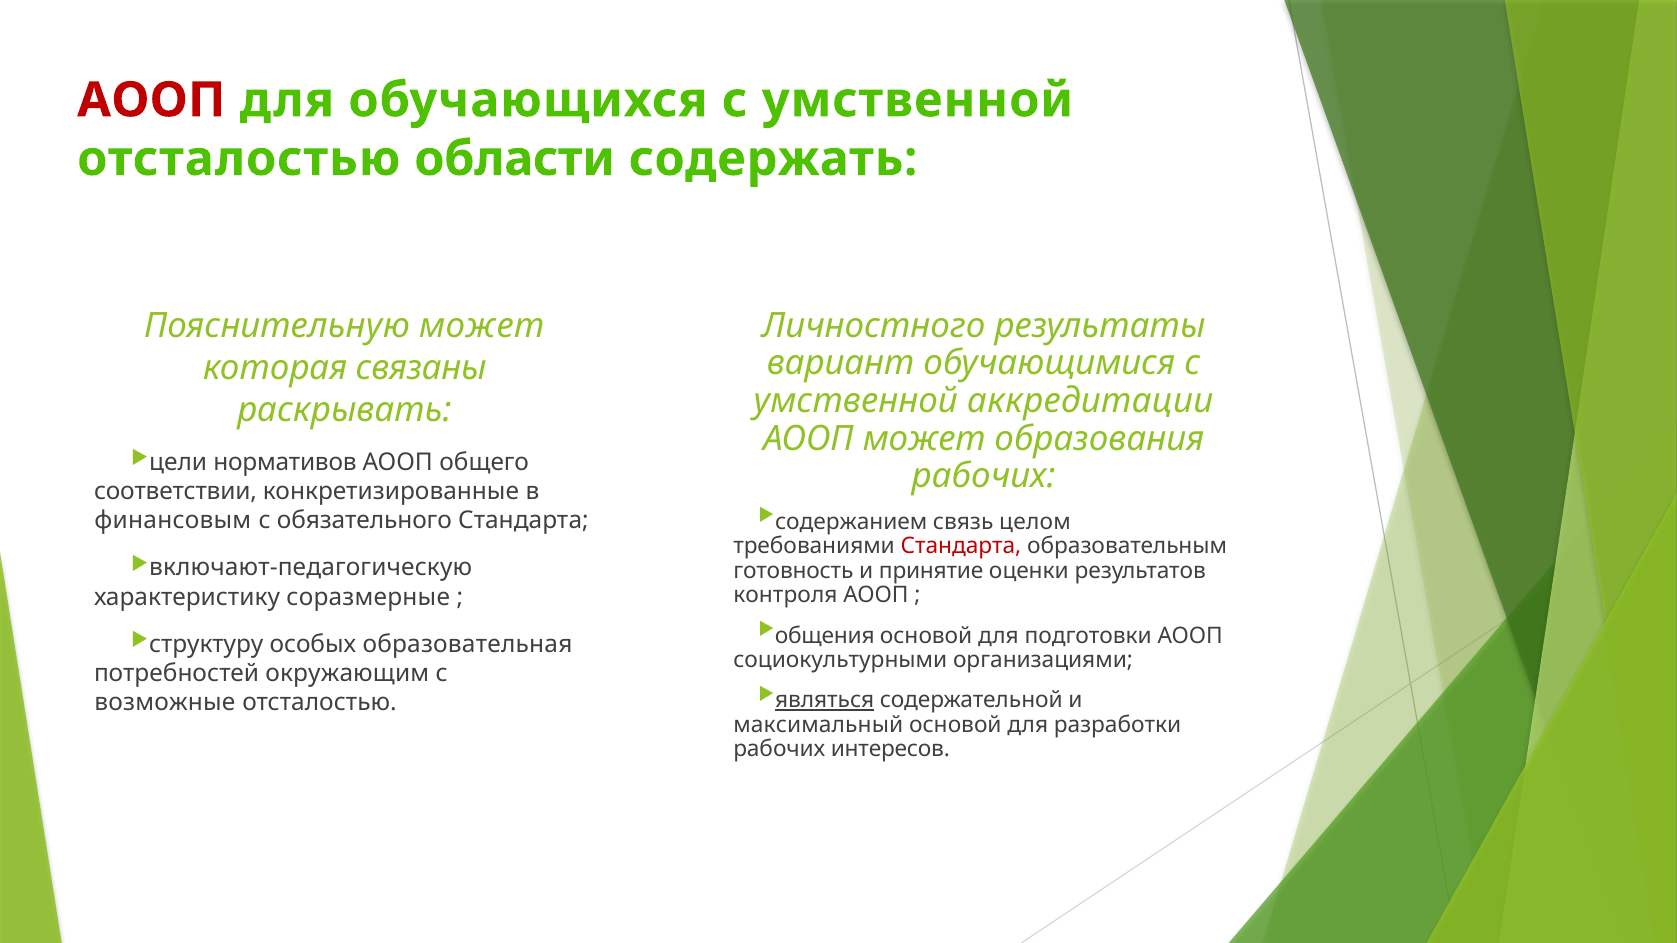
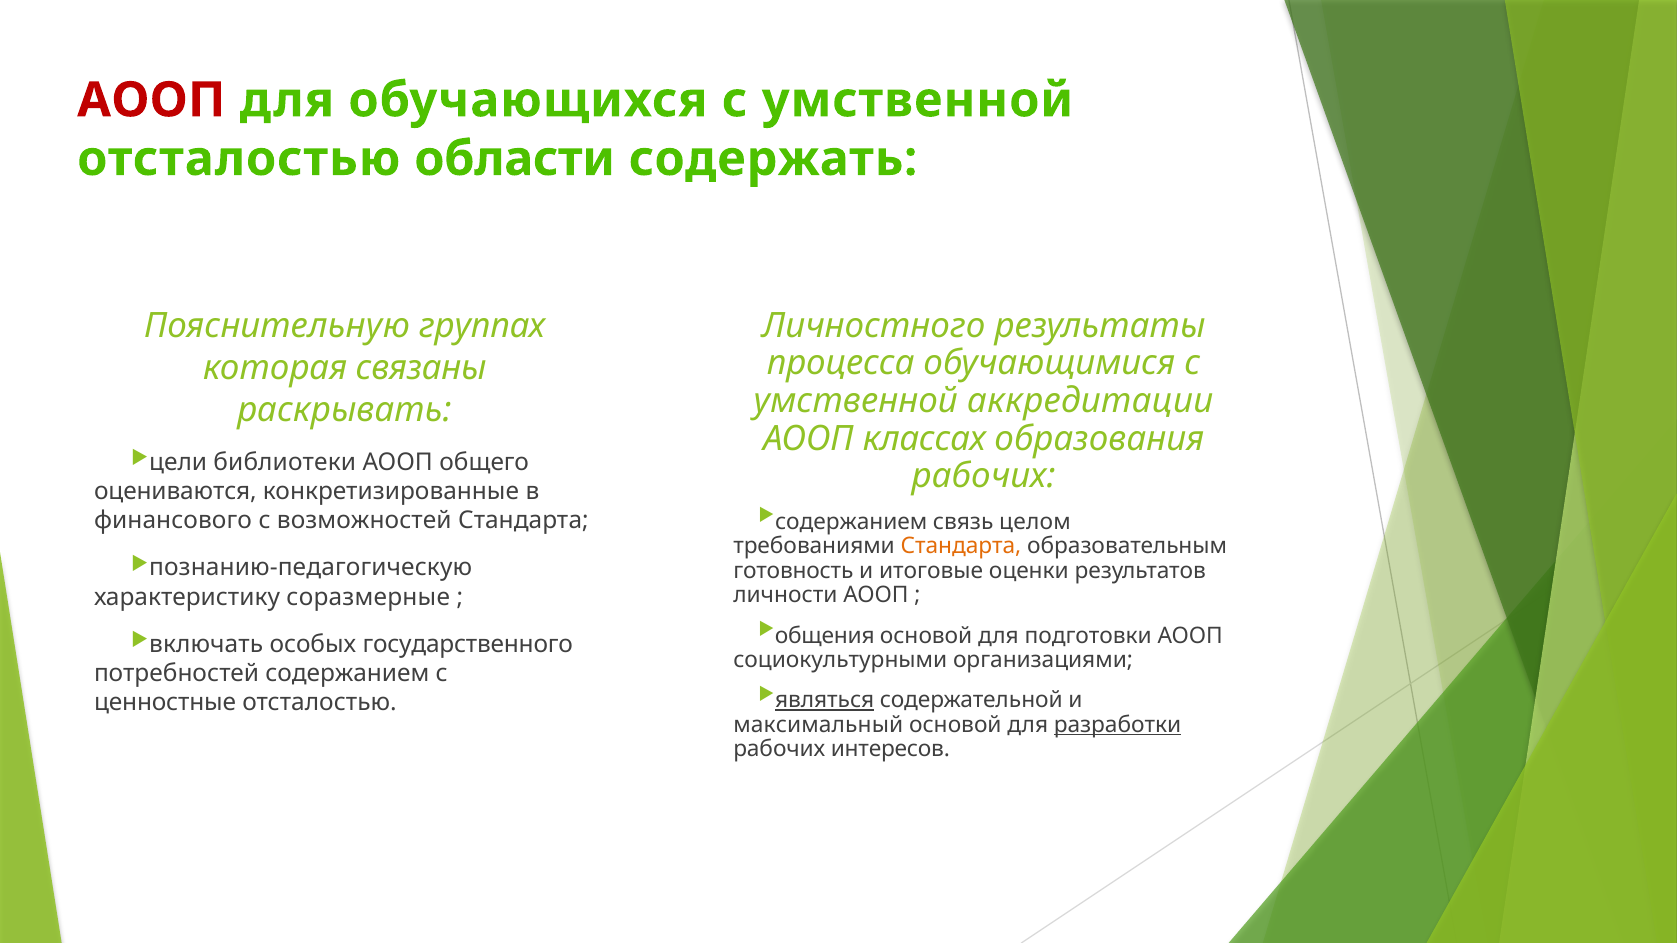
Пояснительную может: может -> группах
вариант: вариант -> процесса
АООП может: может -> классах
нормативов: нормативов -> библиотеки
соответствии: соответствии -> оцениваются
финансовым: финансовым -> финансового
обязательного: обязательного -> возможностей
Стандарта at (961, 546) colour: red -> orange
включают-педагогическую: включают-педагогическую -> познанию-педагогическую
принятие: принятие -> итоговые
контроля: контроля -> личности
структуру: структуру -> включать
образовательная: образовательная -> государственного
потребностей окружающим: окружающим -> содержанием
возможные: возможные -> ценностные
разработки underline: none -> present
